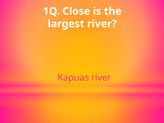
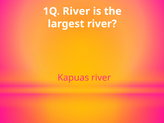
1Q Close: Close -> River
